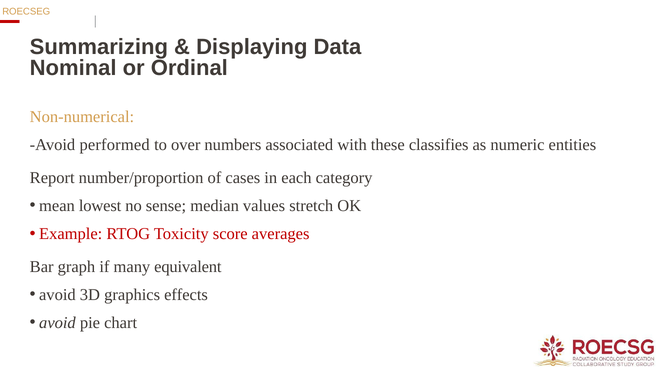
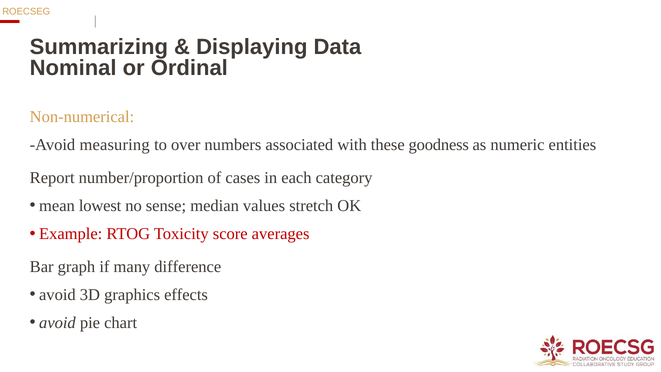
performed: performed -> measuring
classifies: classifies -> goodness
equivalent: equivalent -> difference
